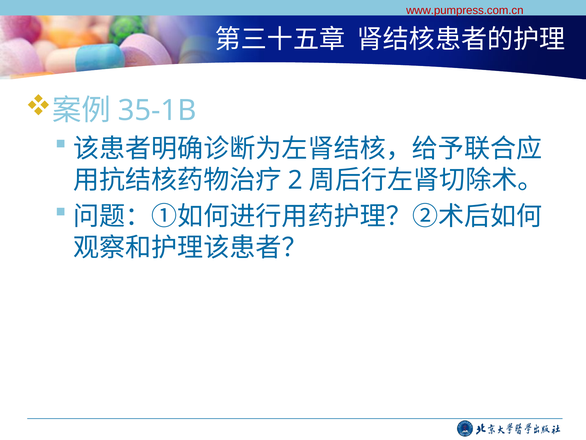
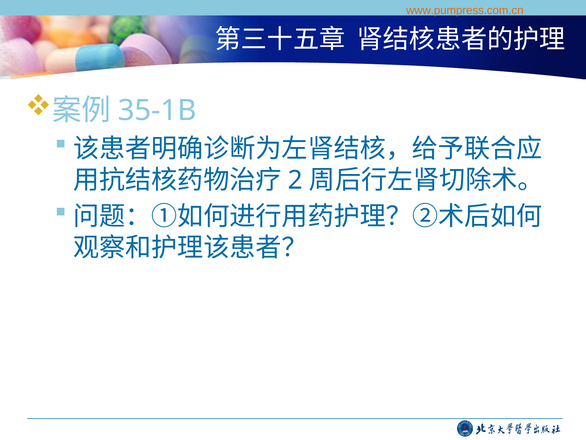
www.pumpress.com.cn colour: red -> orange
